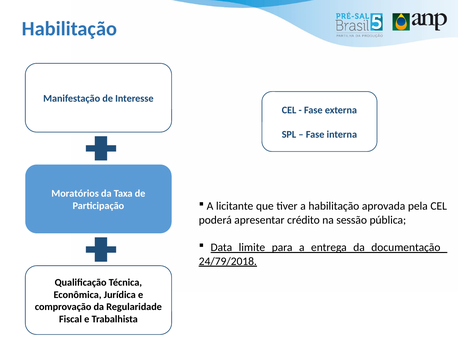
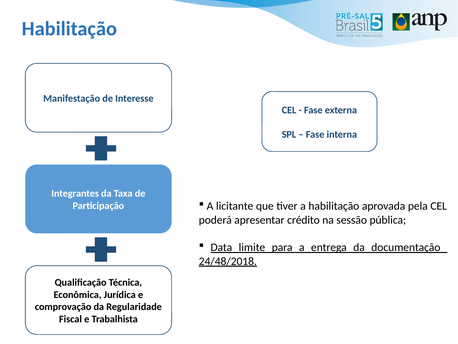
Moratórios: Moratórios -> Integrantes
24/79/2018: 24/79/2018 -> 24/48/2018
